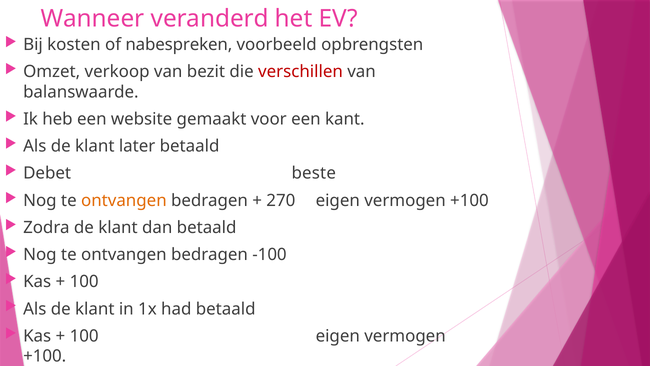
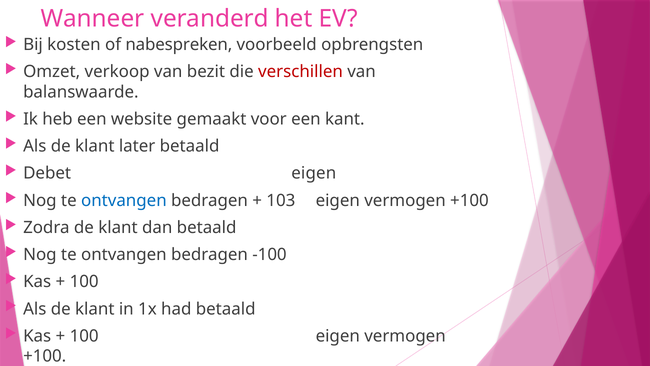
Debet beste: beste -> eigen
ontvangen at (124, 200) colour: orange -> blue
270: 270 -> 103
